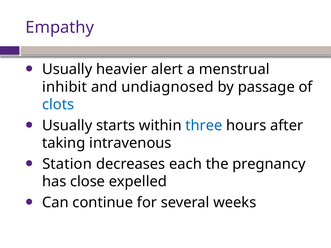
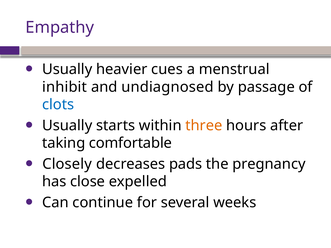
alert: alert -> cues
three colour: blue -> orange
intravenous: intravenous -> comfortable
Station: Station -> Closely
each: each -> pads
